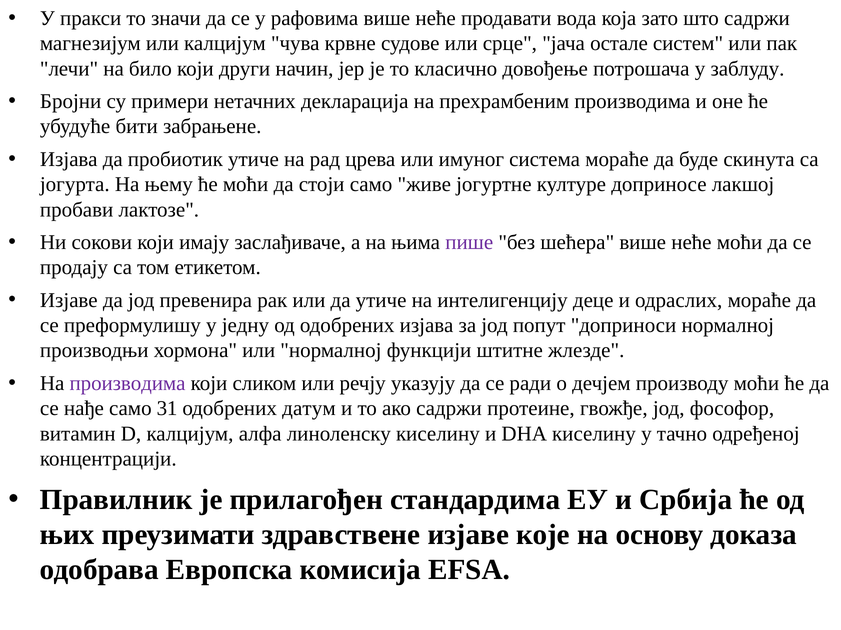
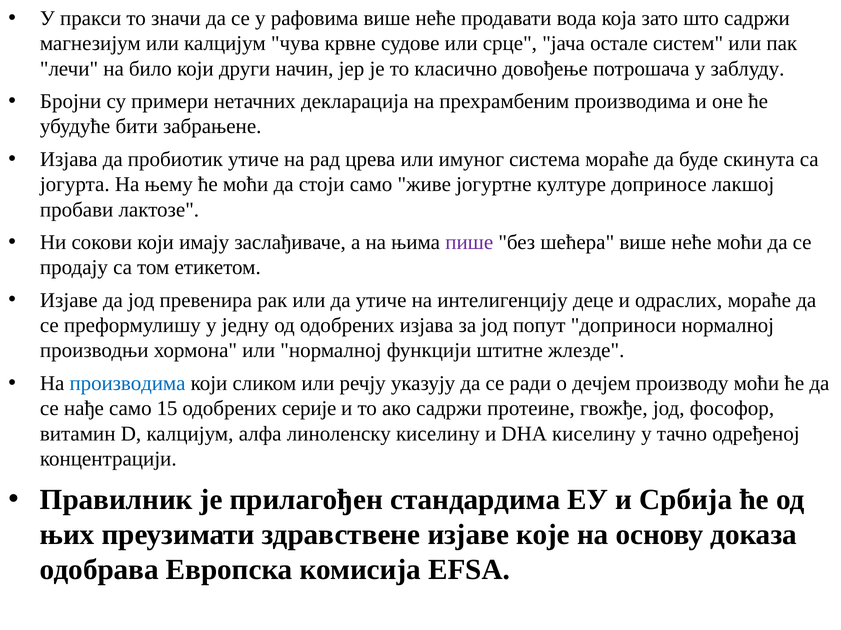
производима at (128, 384) colour: purple -> blue
31: 31 -> 15
датум: датум -> серије
